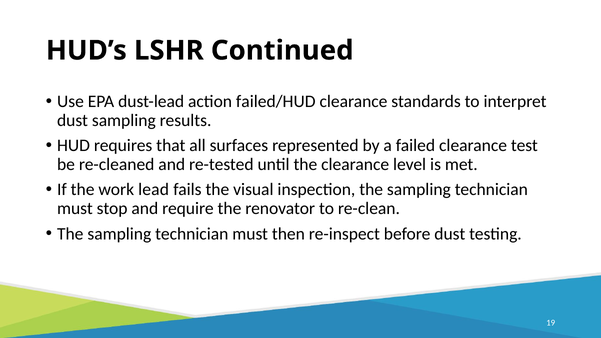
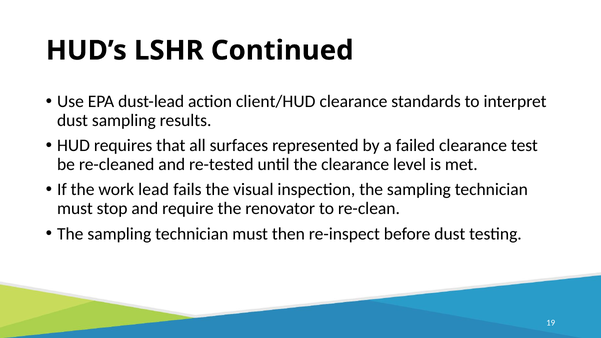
failed/HUD: failed/HUD -> client/HUD
